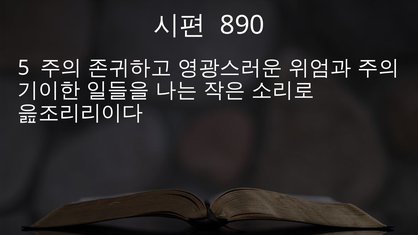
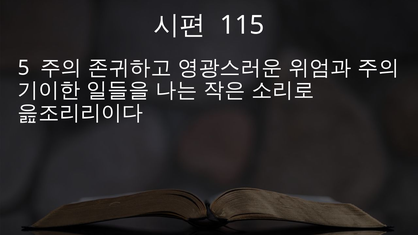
890: 890 -> 115
